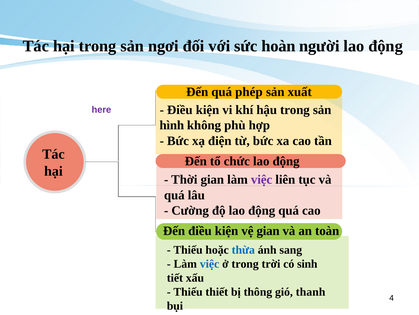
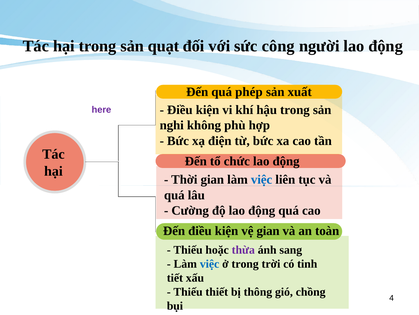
ngơi: ngơi -> quạt
hoàn: hoàn -> công
hình: hình -> nghi
việc at (262, 179) colour: purple -> blue
thừa colour: blue -> purple
sinh: sinh -> tinh
thanh: thanh -> chồng
